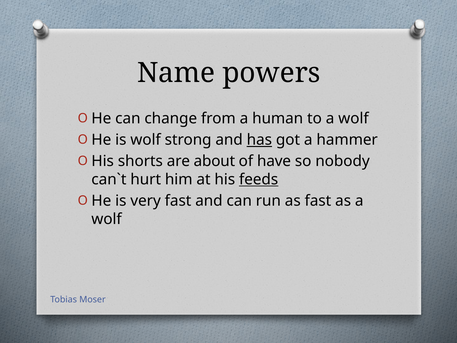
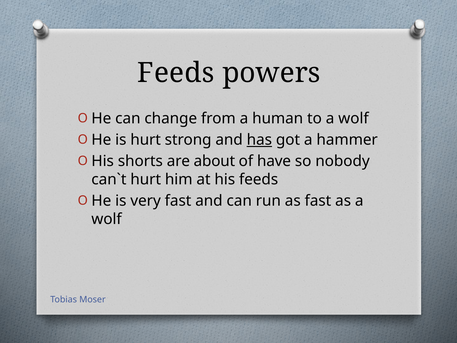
Name at (176, 73): Name -> Feeds
is wolf: wolf -> hurt
feeds at (259, 179) underline: present -> none
